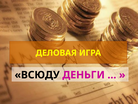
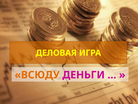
ВСЮДУ colour: black -> orange
